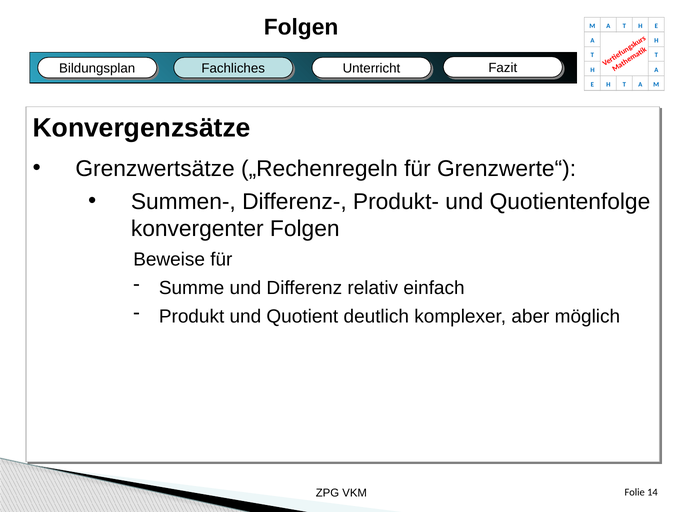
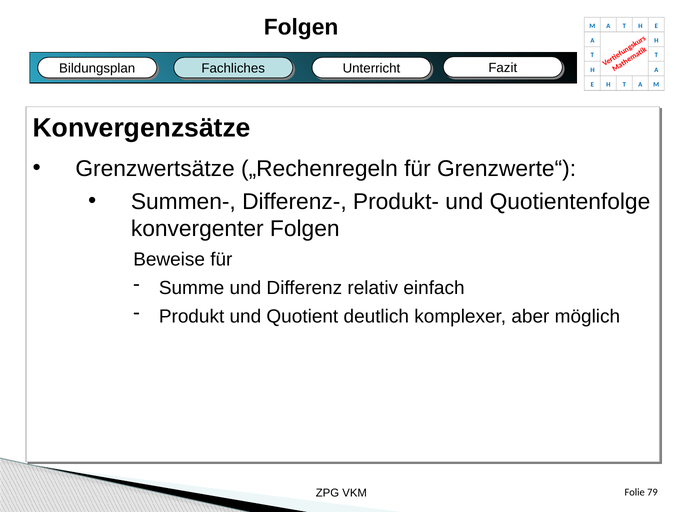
14: 14 -> 79
